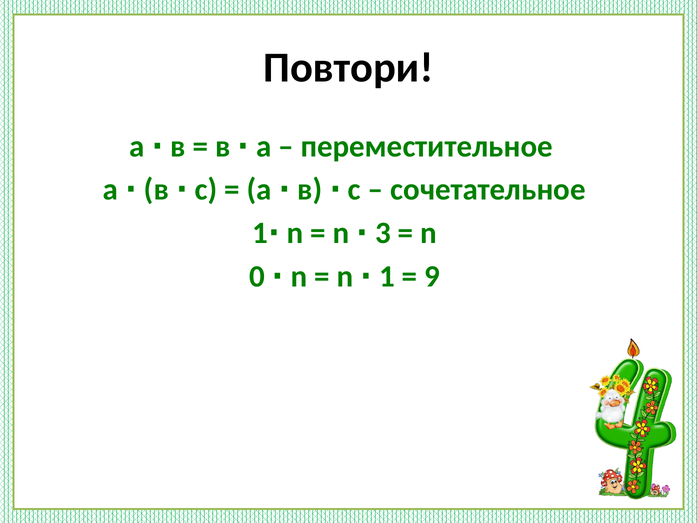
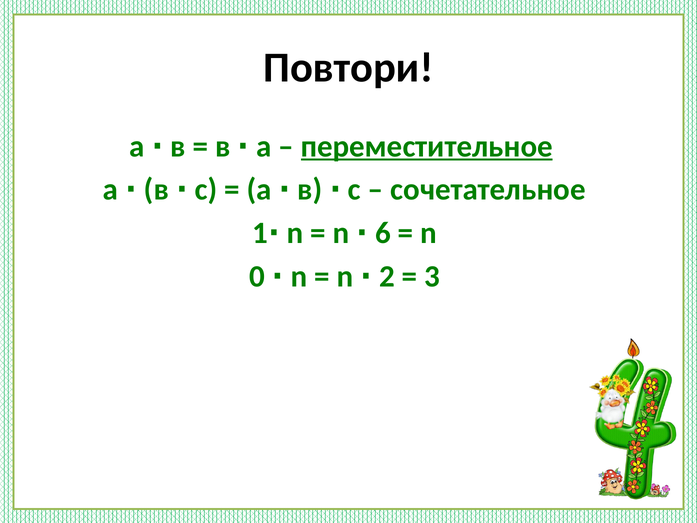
переместительное underline: none -> present
3: 3 -> 6
1 at (387, 276): 1 -> 2
9: 9 -> 3
